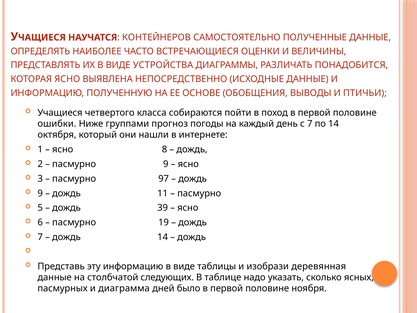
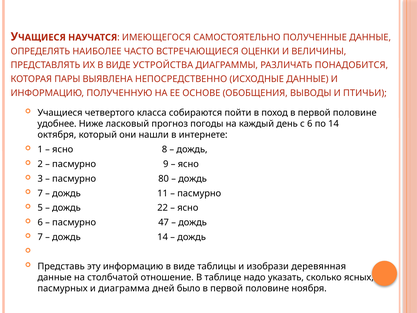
КОНТЕЙНЕРОВ: КОНТЕЙНЕРОВ -> ИМЕЮЩЕГОСЯ
КОТОРАЯ ЯСНО: ЯСНО -> ПАРЫ
ошибки: ошибки -> удобнее
группами: группами -> ласковый
с 7: 7 -> 6
97: 97 -> 80
9 at (40, 193): 9 -> 7
39: 39 -> 22
19: 19 -> 47
следующих: следующих -> отношение
